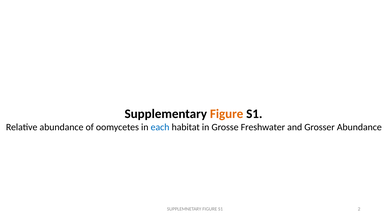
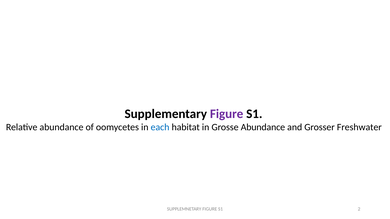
Figure at (227, 114) colour: orange -> purple
Grosse Freshwater: Freshwater -> Abundance
Grosser Abundance: Abundance -> Freshwater
